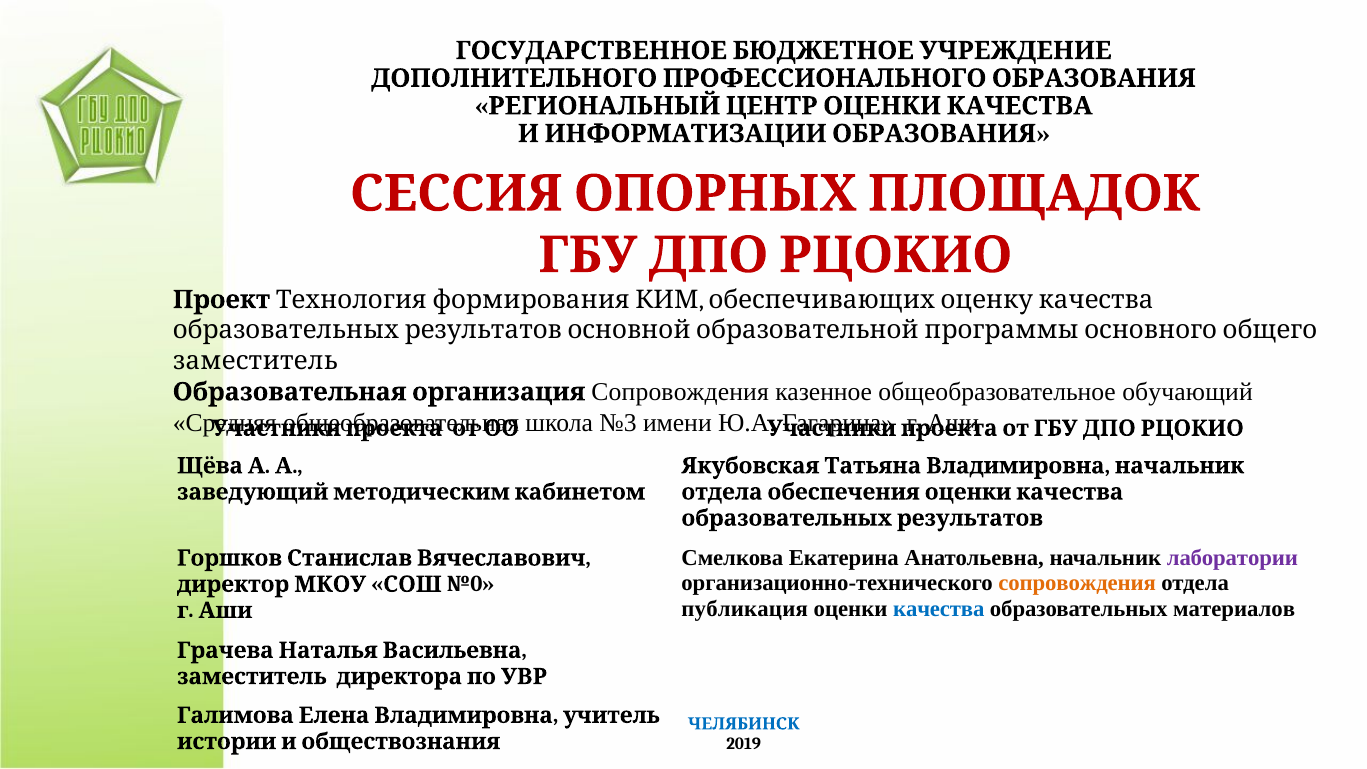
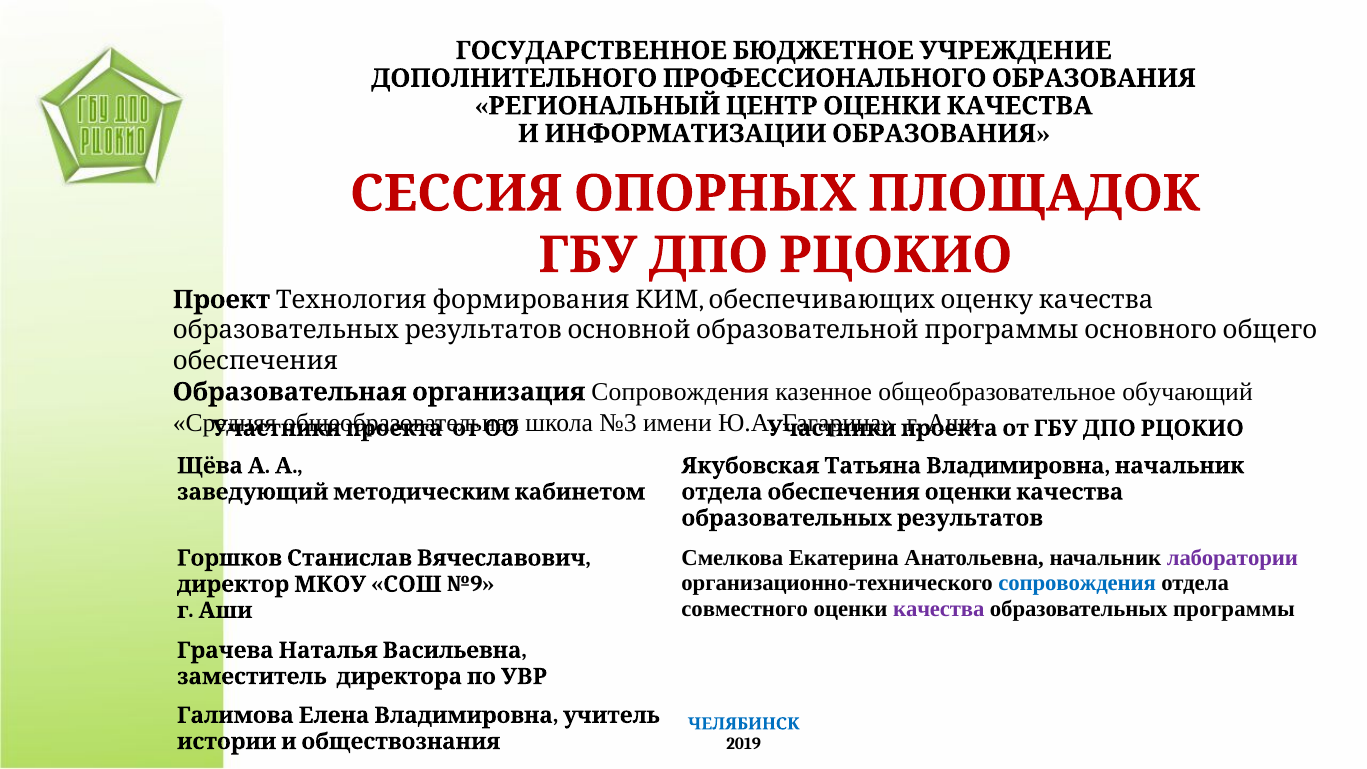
заместитель at (255, 361): заместитель -> обеспечения
сопровождения at (1077, 583) colour: orange -> blue
№0: №0 -> №9
публикация: публикация -> совместного
качества colour: blue -> purple
материалов: материалов -> программы
